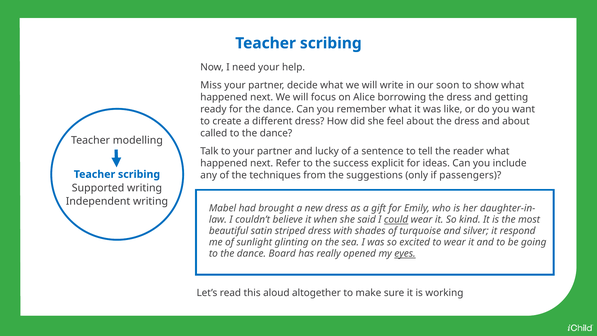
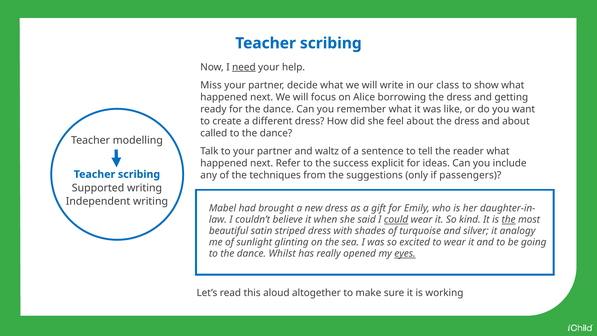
need underline: none -> present
soon: soon -> class
lucky: lucky -> waltz
the at (509, 219) underline: none -> present
respond: respond -> analogy
Board: Board -> Whilst
